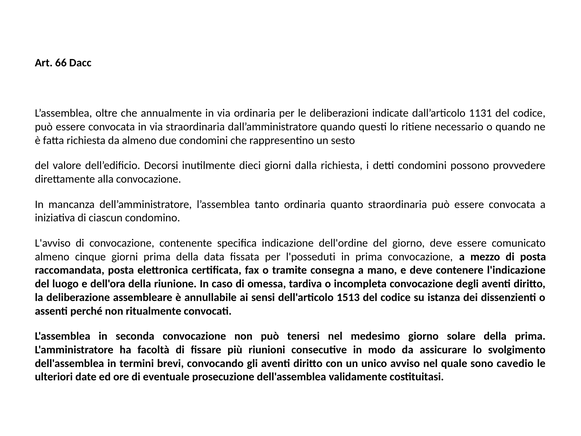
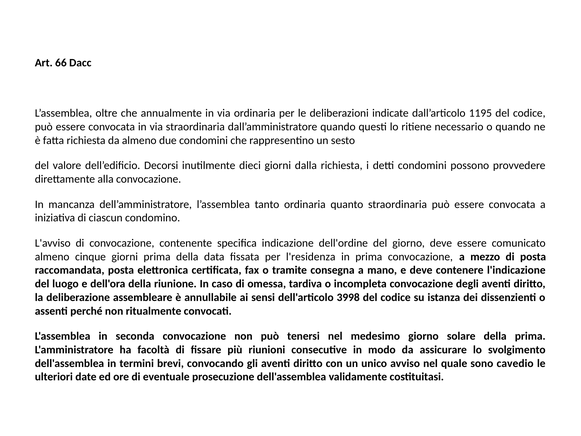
1131: 1131 -> 1195
l'posseduti: l'posseduti -> l'residenza
1513: 1513 -> 3998
